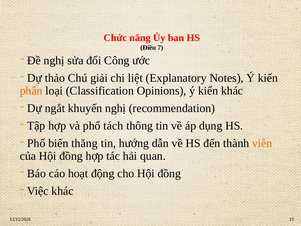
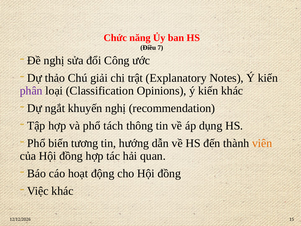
liệt: liệt -> trật
phân colour: orange -> purple
thăng: thăng -> tương
